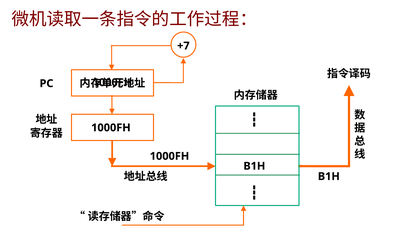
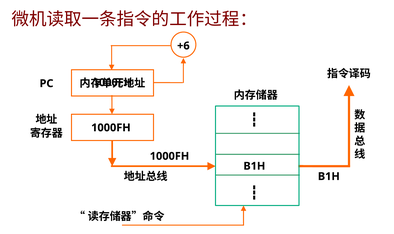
+7: +7 -> +6
